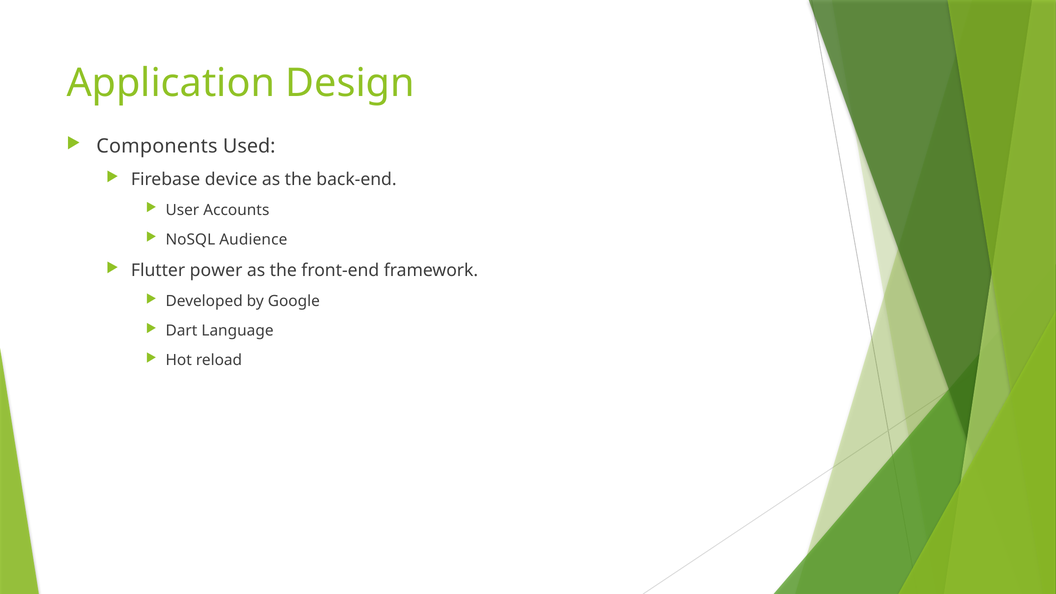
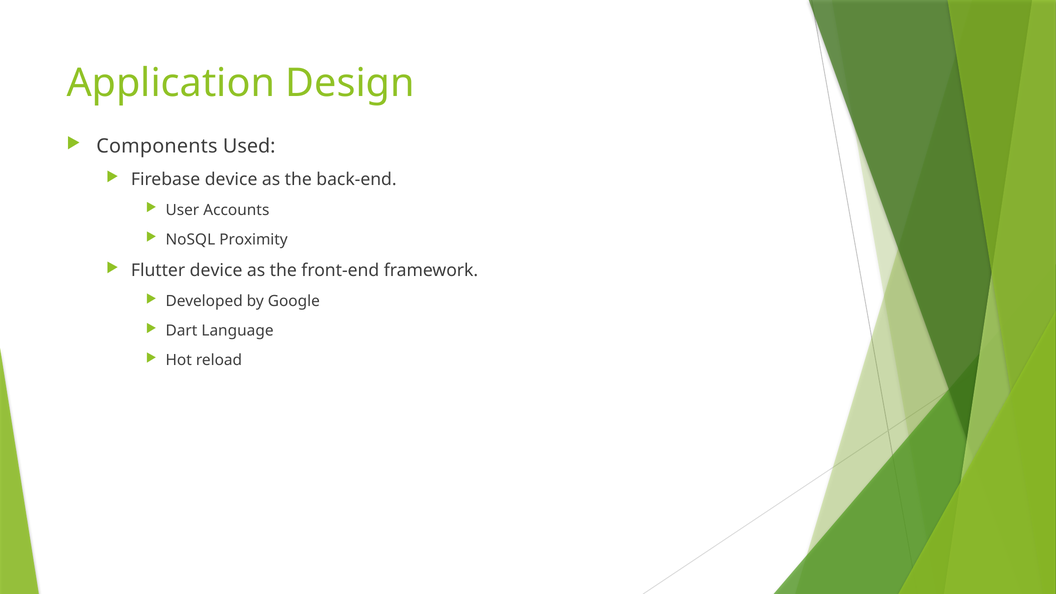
Audience: Audience -> Proximity
Flutter power: power -> device
